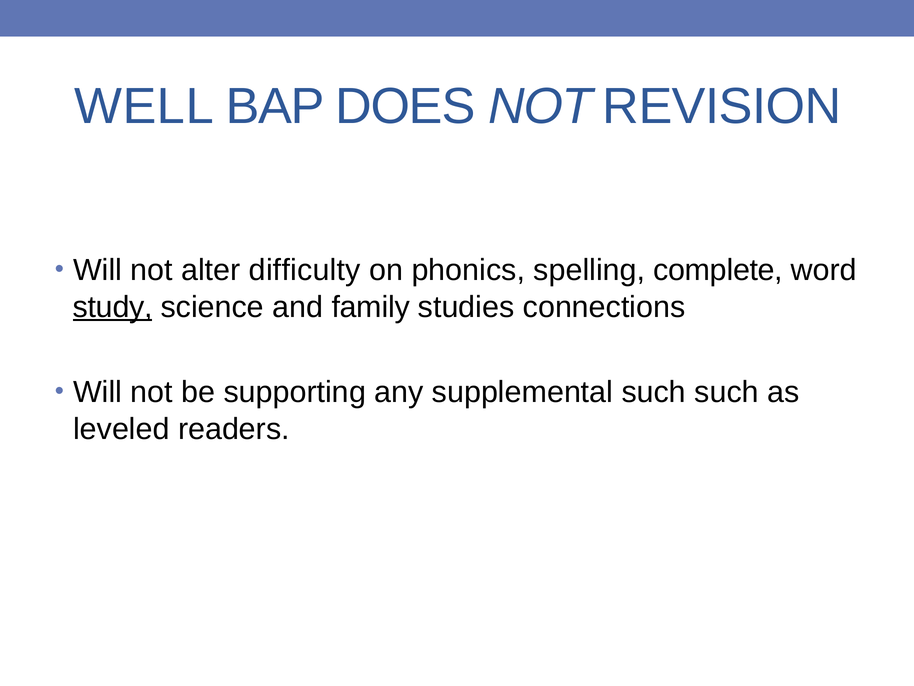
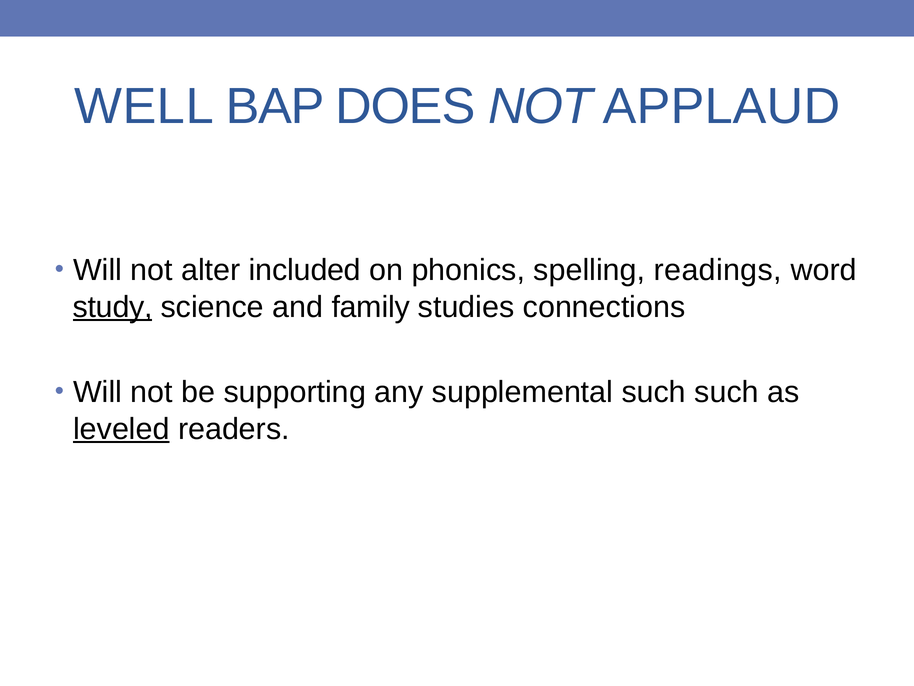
REVISION: REVISION -> APPLAUD
difficulty: difficulty -> included
complete: complete -> readings
leveled underline: none -> present
